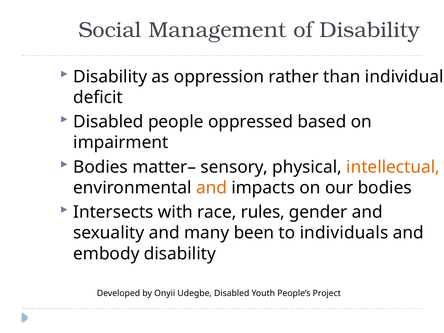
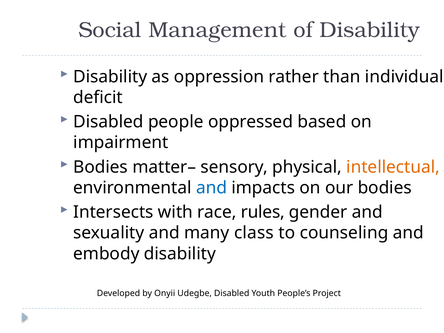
and at (211, 188) colour: orange -> blue
been: been -> class
individuals: individuals -> counseling
